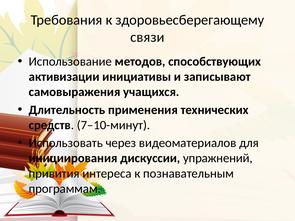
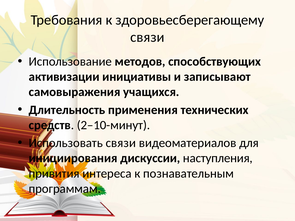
7–10-минут: 7–10-минут -> 2–10-минут
Использовать через: через -> связи
упражнений: упражнений -> наступления
